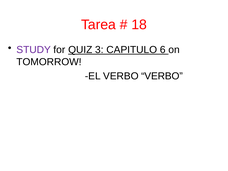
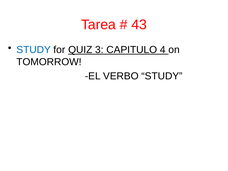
18: 18 -> 43
STUDY at (34, 50) colour: purple -> blue
6: 6 -> 4
VERBO VERBO: VERBO -> STUDY
